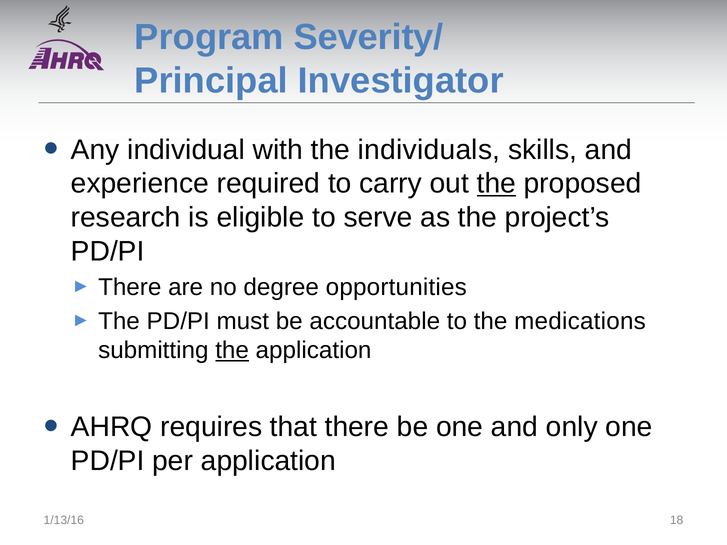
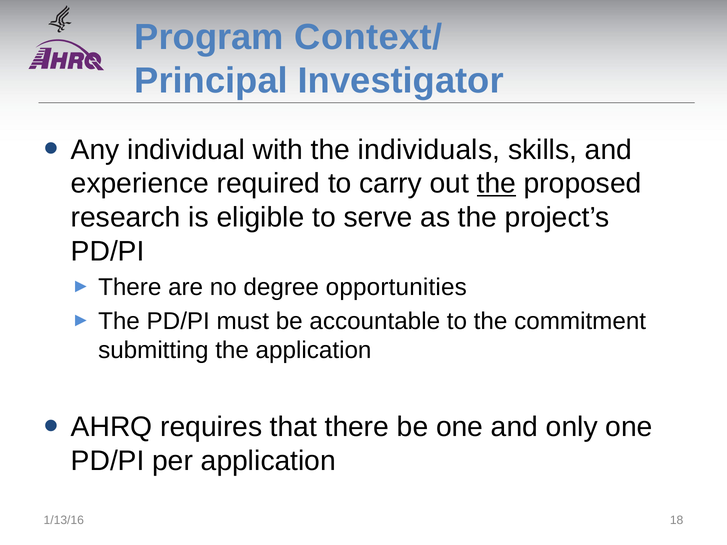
Severity/: Severity/ -> Context/
medications: medications -> commitment
the at (232, 350) underline: present -> none
